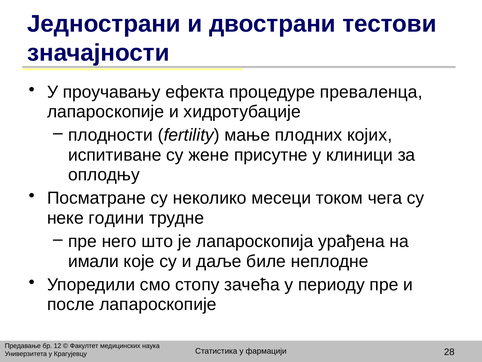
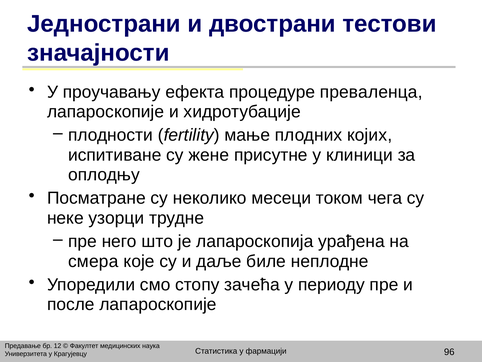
години: години -> узорци
имали: имали -> смера
28: 28 -> 96
